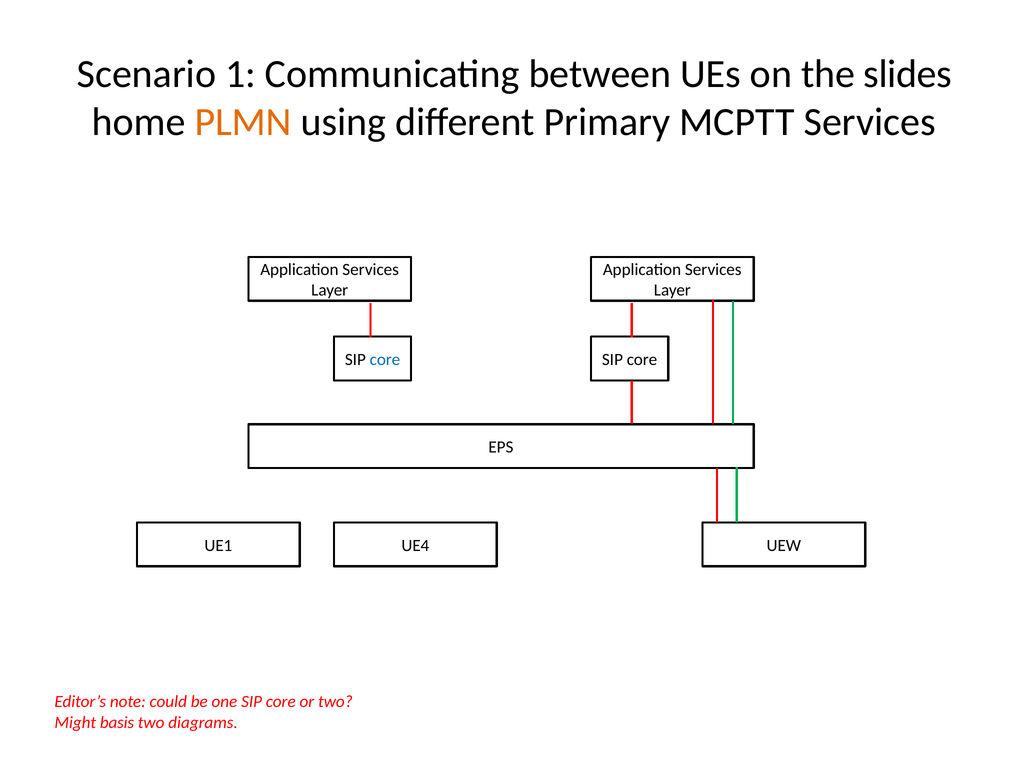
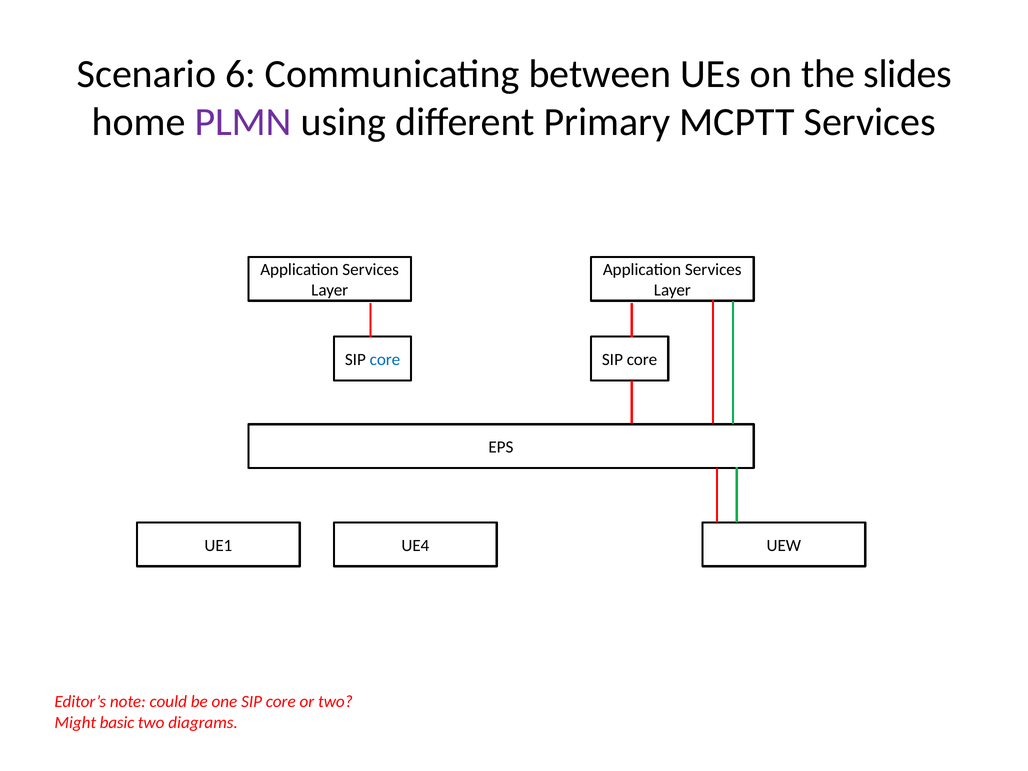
1: 1 -> 6
PLMN colour: orange -> purple
basis: basis -> basic
